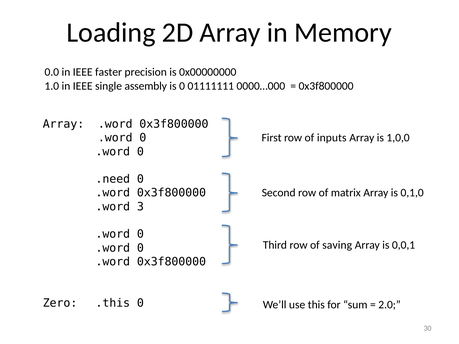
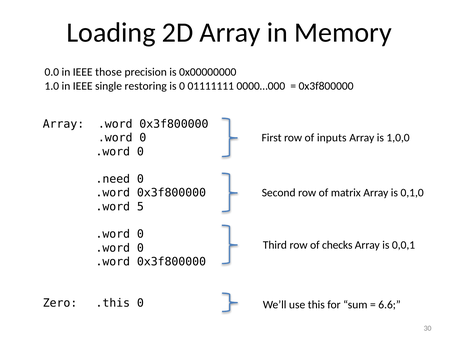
faster: faster -> those
assembly: assembly -> restoring
3: 3 -> 5
saving: saving -> checks
2.0: 2.0 -> 6.6
